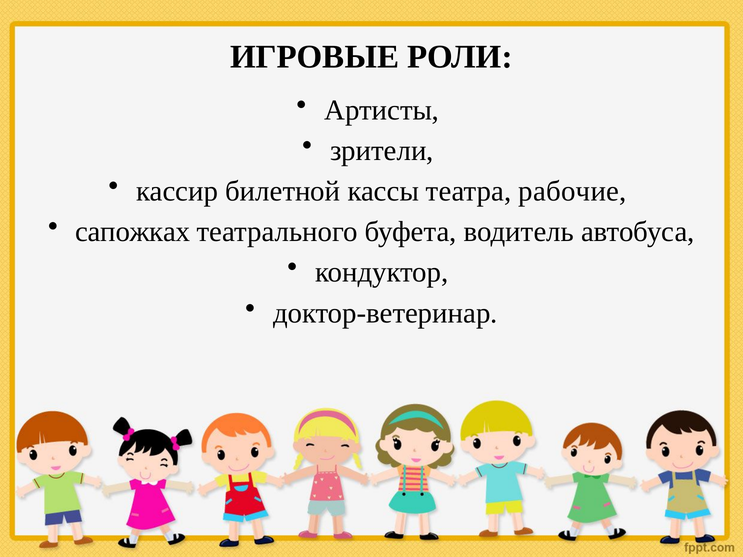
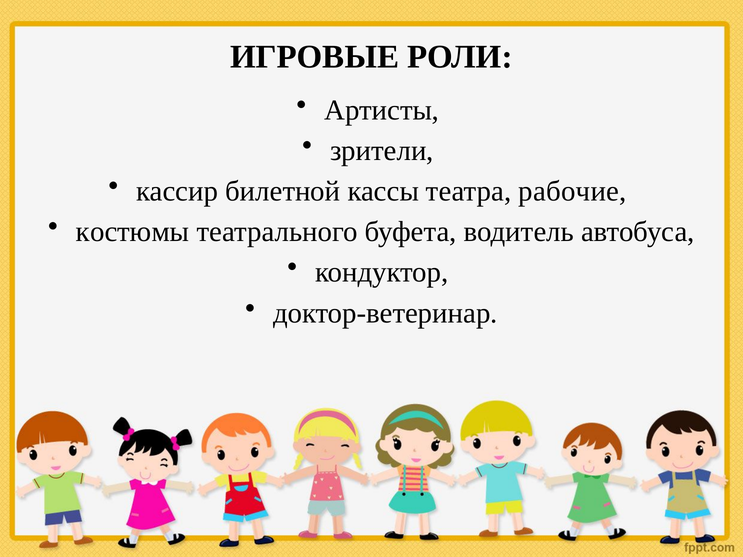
сапожках: сапожках -> костюмы
